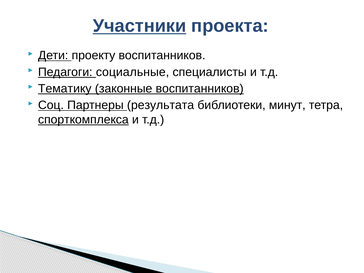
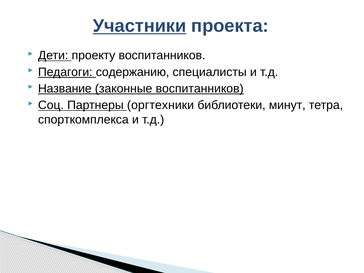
социальные: социальные -> содержанию
Тематику: Тематику -> Название
результата: результата -> оргтехники
спорткомплекса underline: present -> none
